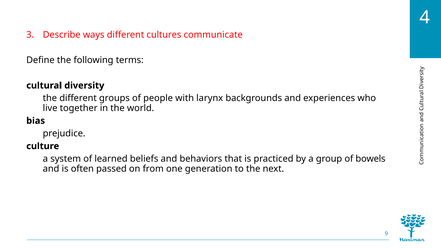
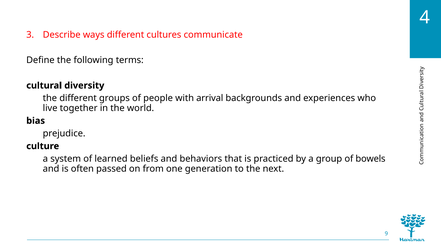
larynx: larynx -> arrival
